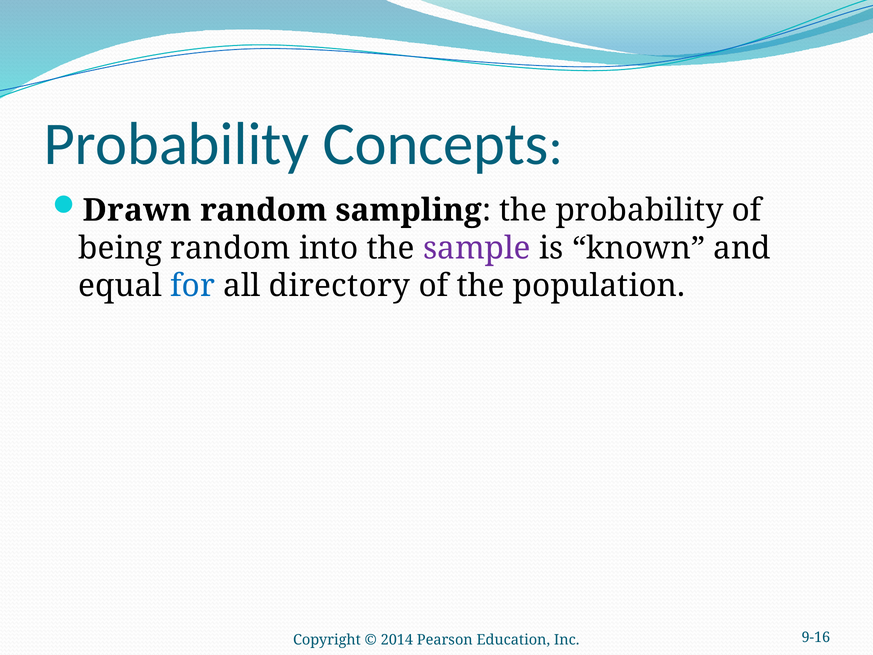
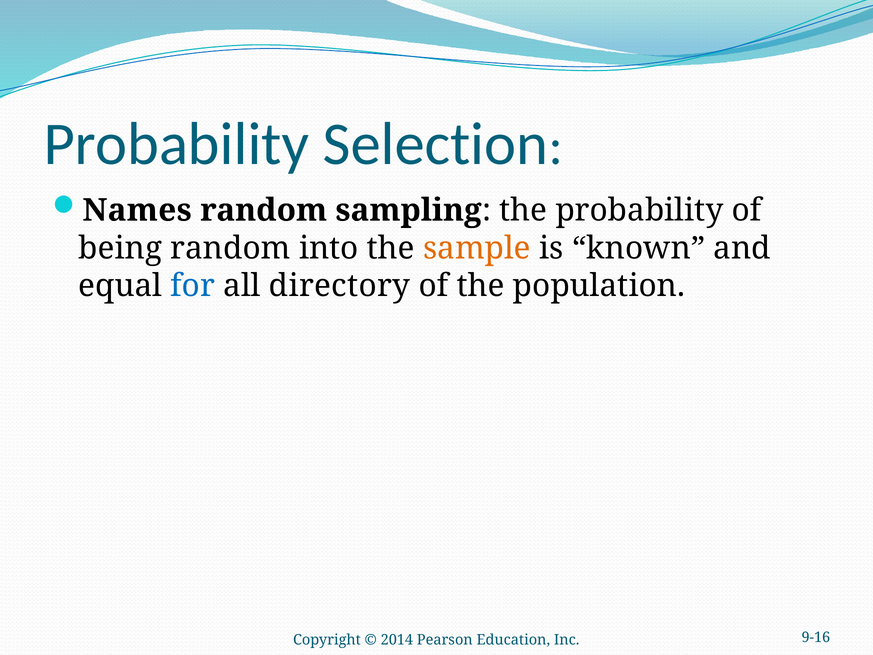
Concepts: Concepts -> Selection
Drawn: Drawn -> Names
sample colour: purple -> orange
